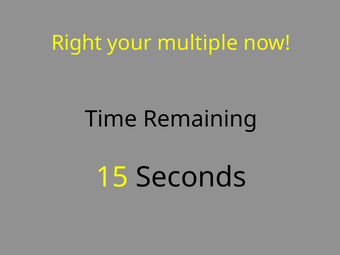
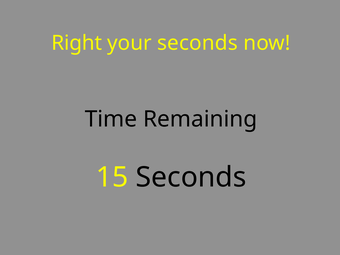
your multiple: multiple -> seconds
